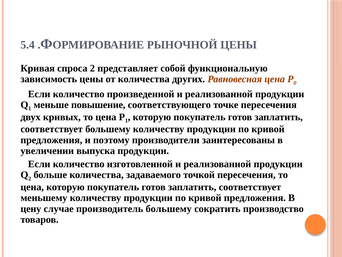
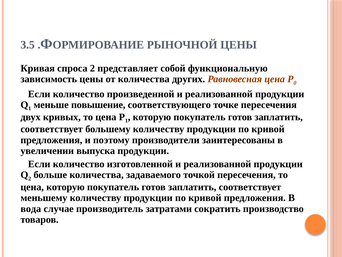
5.4: 5.4 -> 3.5
цену: цену -> вода
производитель большему: большему -> затратами
